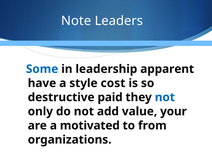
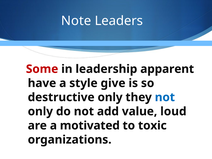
Some colour: blue -> red
cost: cost -> give
destructive paid: paid -> only
your: your -> loud
from: from -> toxic
